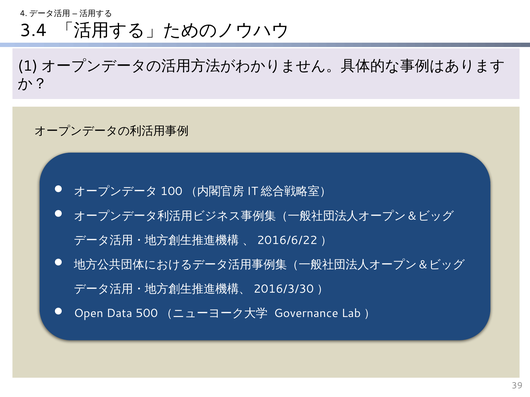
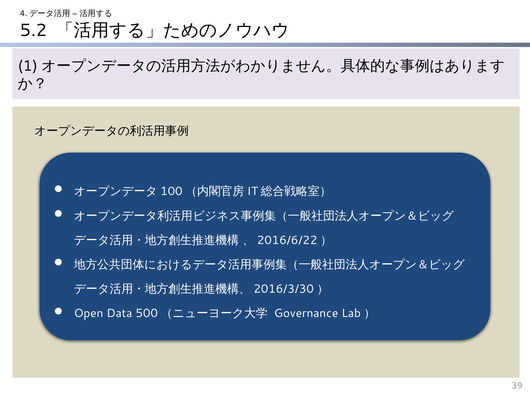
3.4: 3.4 -> 5.2
